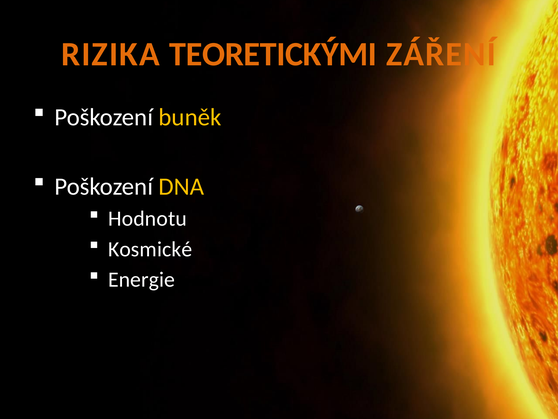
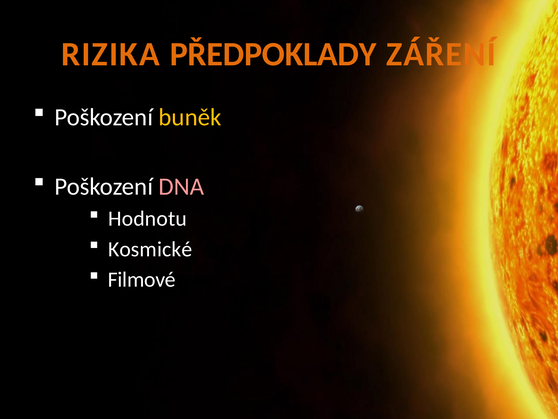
TEORETICKÝMI: TEORETICKÝMI -> PŘEDPOKLADY
DNA colour: yellow -> pink
Energie: Energie -> Filmové
